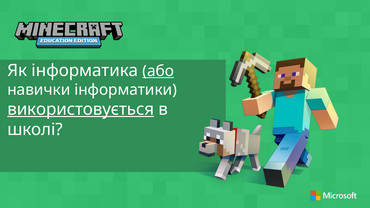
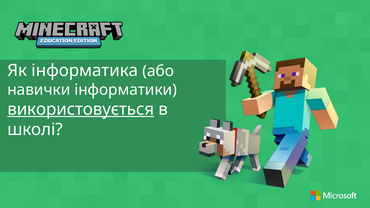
або underline: present -> none
